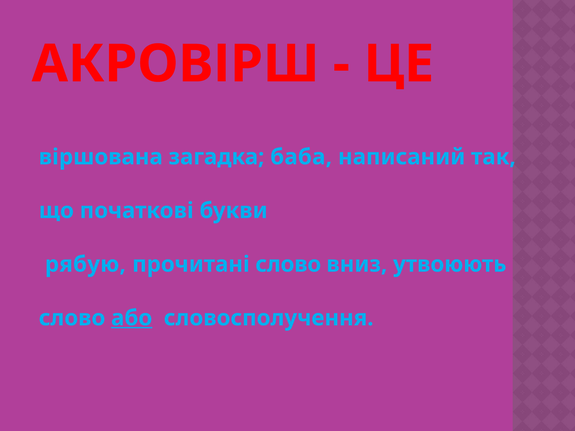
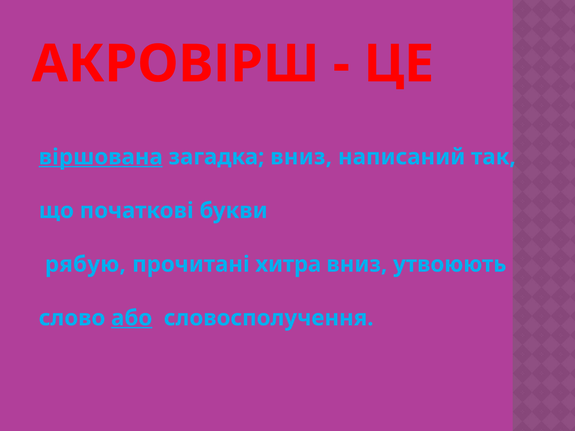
віршована underline: none -> present
загадка баба: баба -> вниз
прочитані слово: слово -> хитра
